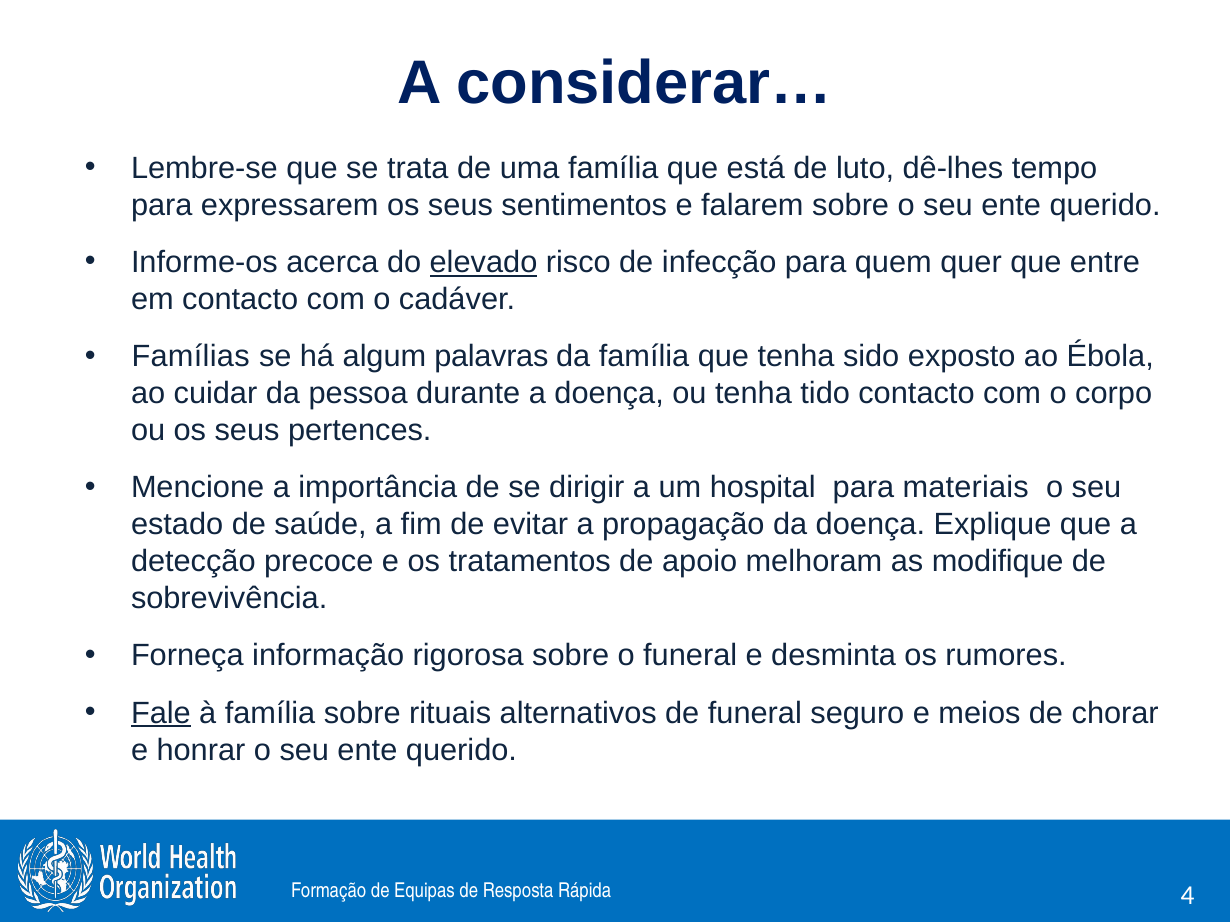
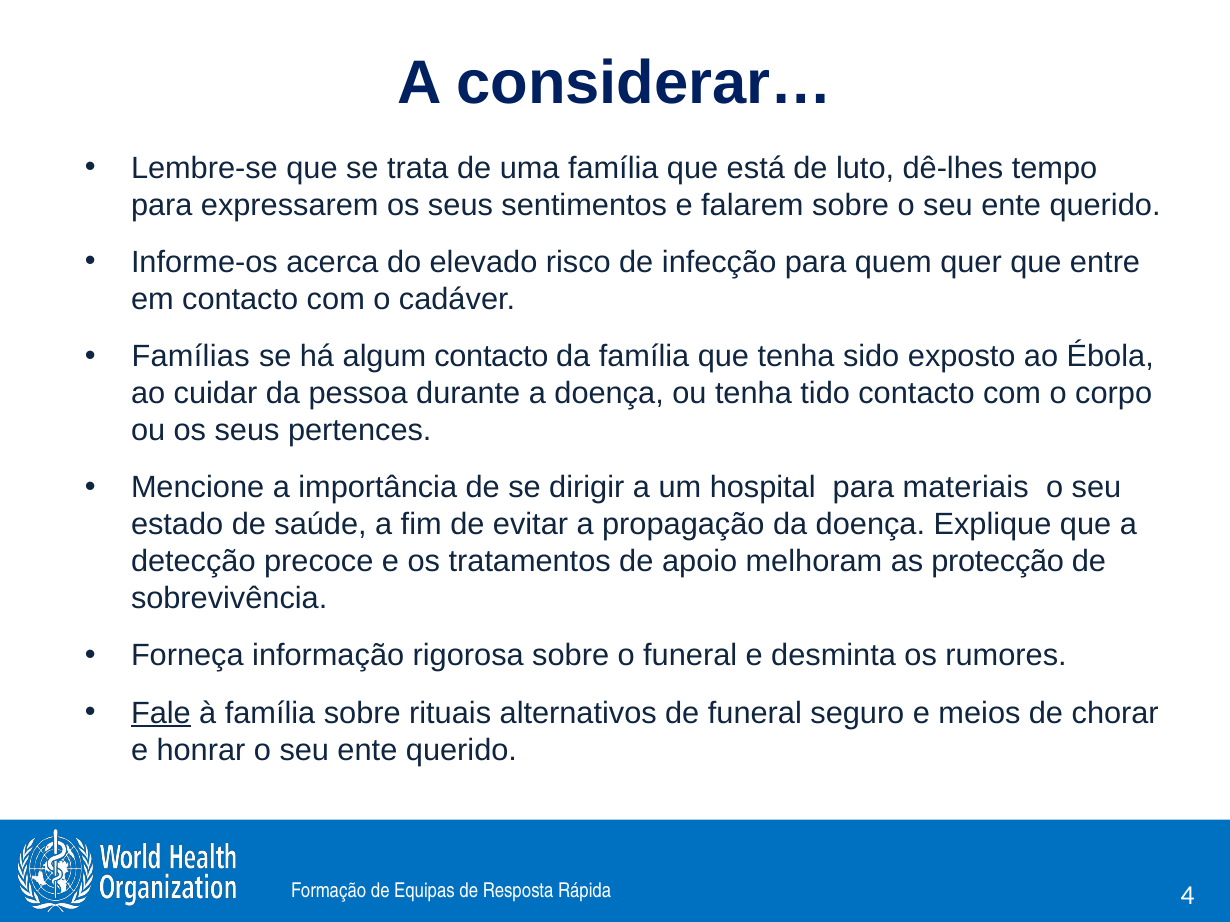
elevado underline: present -> none
algum palavras: palavras -> contacto
modifique: modifique -> protecção
